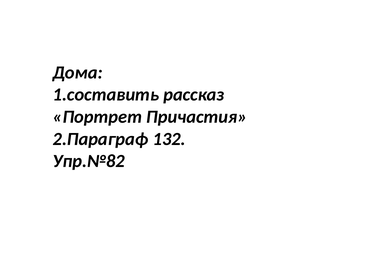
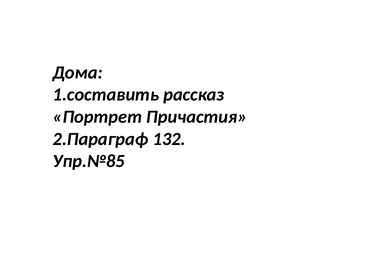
Упр.№82: Упр.№82 -> Упр.№85
